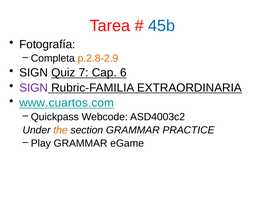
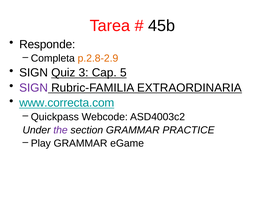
45b colour: blue -> black
Fotografía: Fotografía -> Responde
7: 7 -> 3
6: 6 -> 5
www.cuartos.com: www.cuartos.com -> www.correcta.com
the colour: orange -> purple
